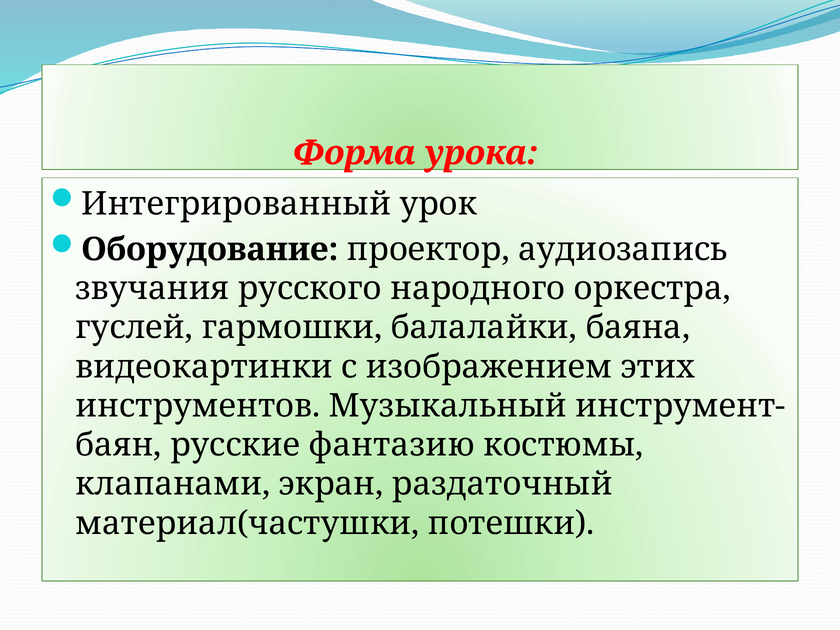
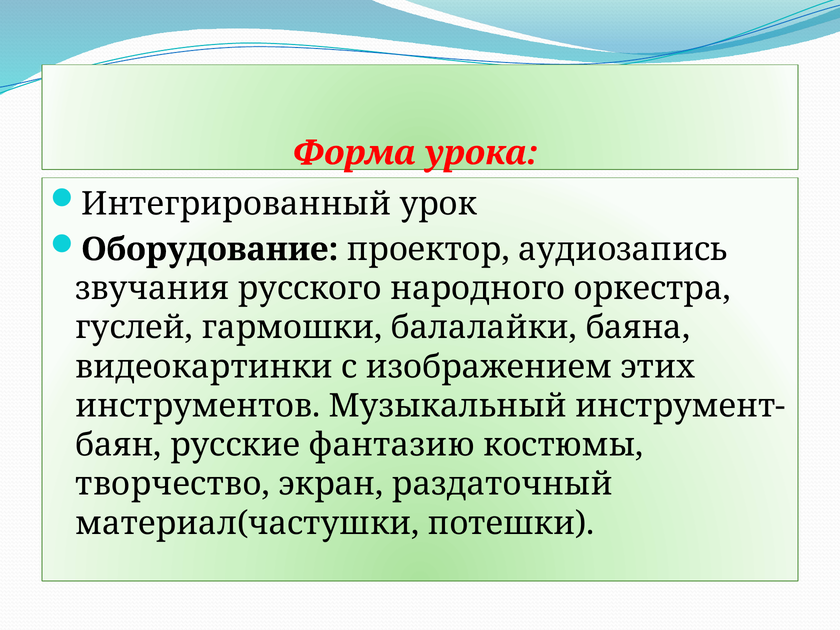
клапанами: клапанами -> творчество
